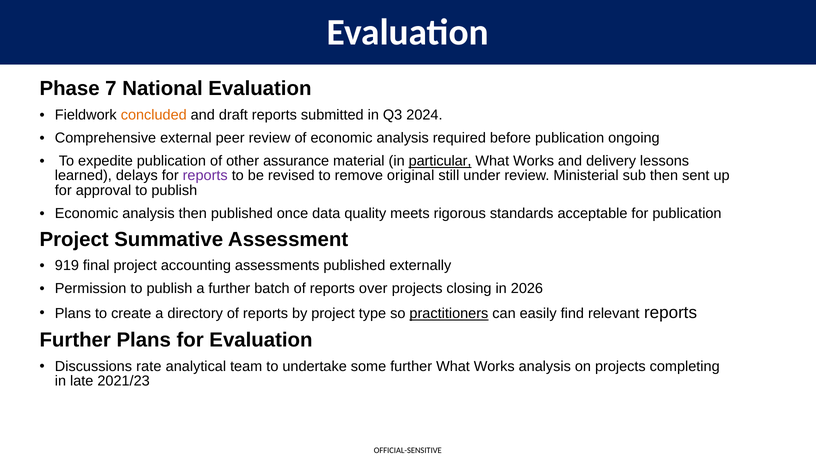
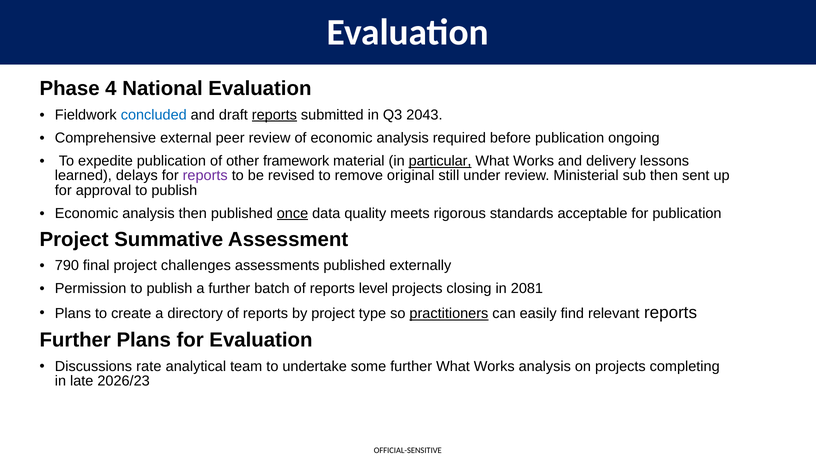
7: 7 -> 4
concluded colour: orange -> blue
reports at (274, 115) underline: none -> present
2024: 2024 -> 2043
assurance: assurance -> framework
once underline: none -> present
919: 919 -> 790
accounting: accounting -> challenges
over: over -> level
2026: 2026 -> 2081
2021/23: 2021/23 -> 2026/23
